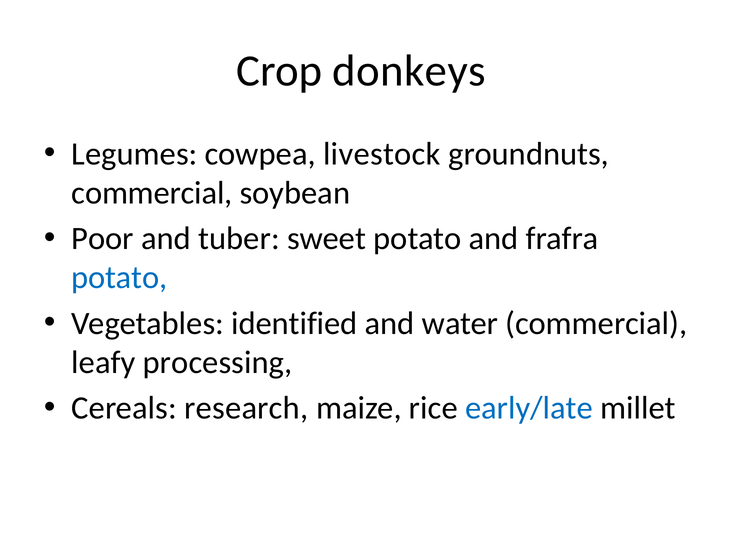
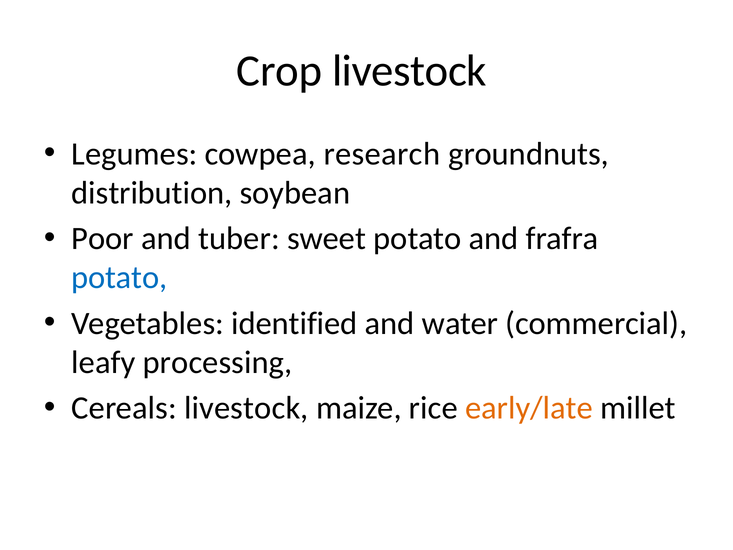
Crop donkeys: donkeys -> livestock
livestock: livestock -> research
commercial at (152, 193): commercial -> distribution
Cereals research: research -> livestock
early/late colour: blue -> orange
